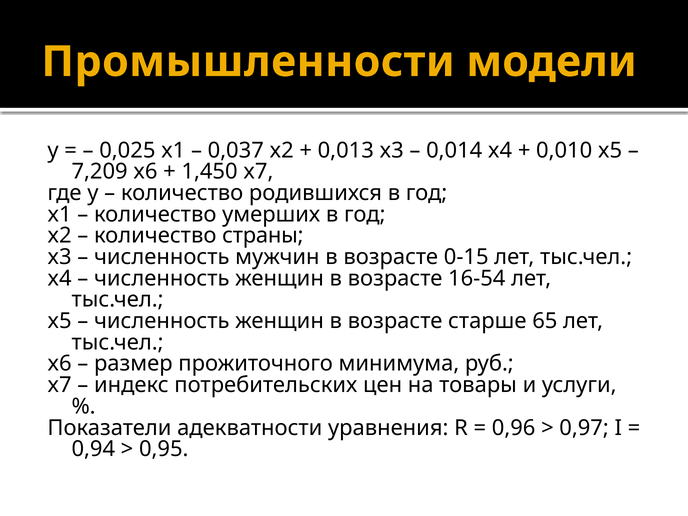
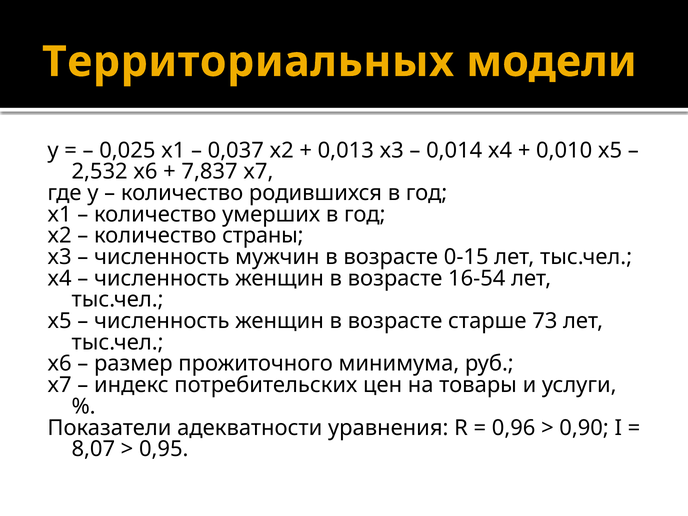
Промышленности: Промышленности -> Территориальных
7,209: 7,209 -> 2,532
1,450: 1,450 -> 7,837
65: 65 -> 73
0,97: 0,97 -> 0,90
0,94: 0,94 -> 8,07
